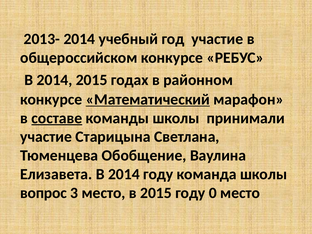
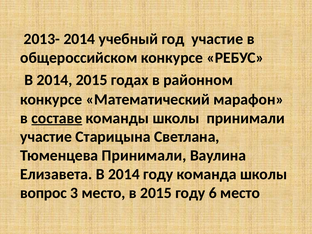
Математический underline: present -> none
Тюменцева Обобщение: Обобщение -> Принимали
0: 0 -> 6
